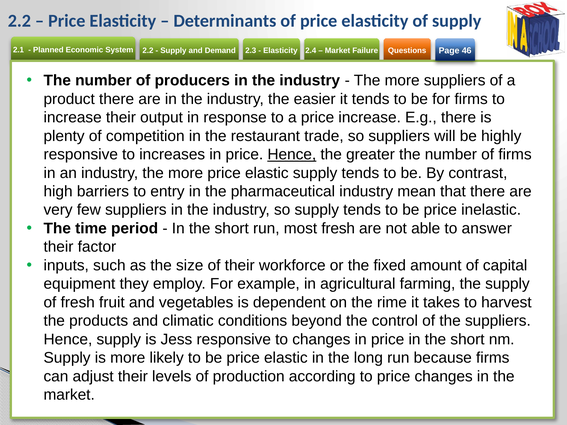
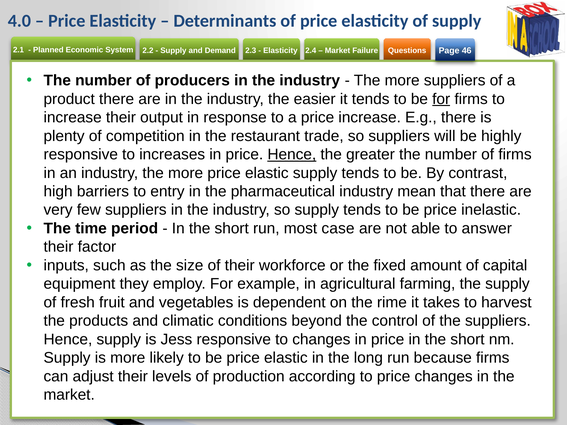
2.2 at (19, 21): 2.2 -> 4.0
for at (441, 99) underline: none -> present
most fresh: fresh -> case
